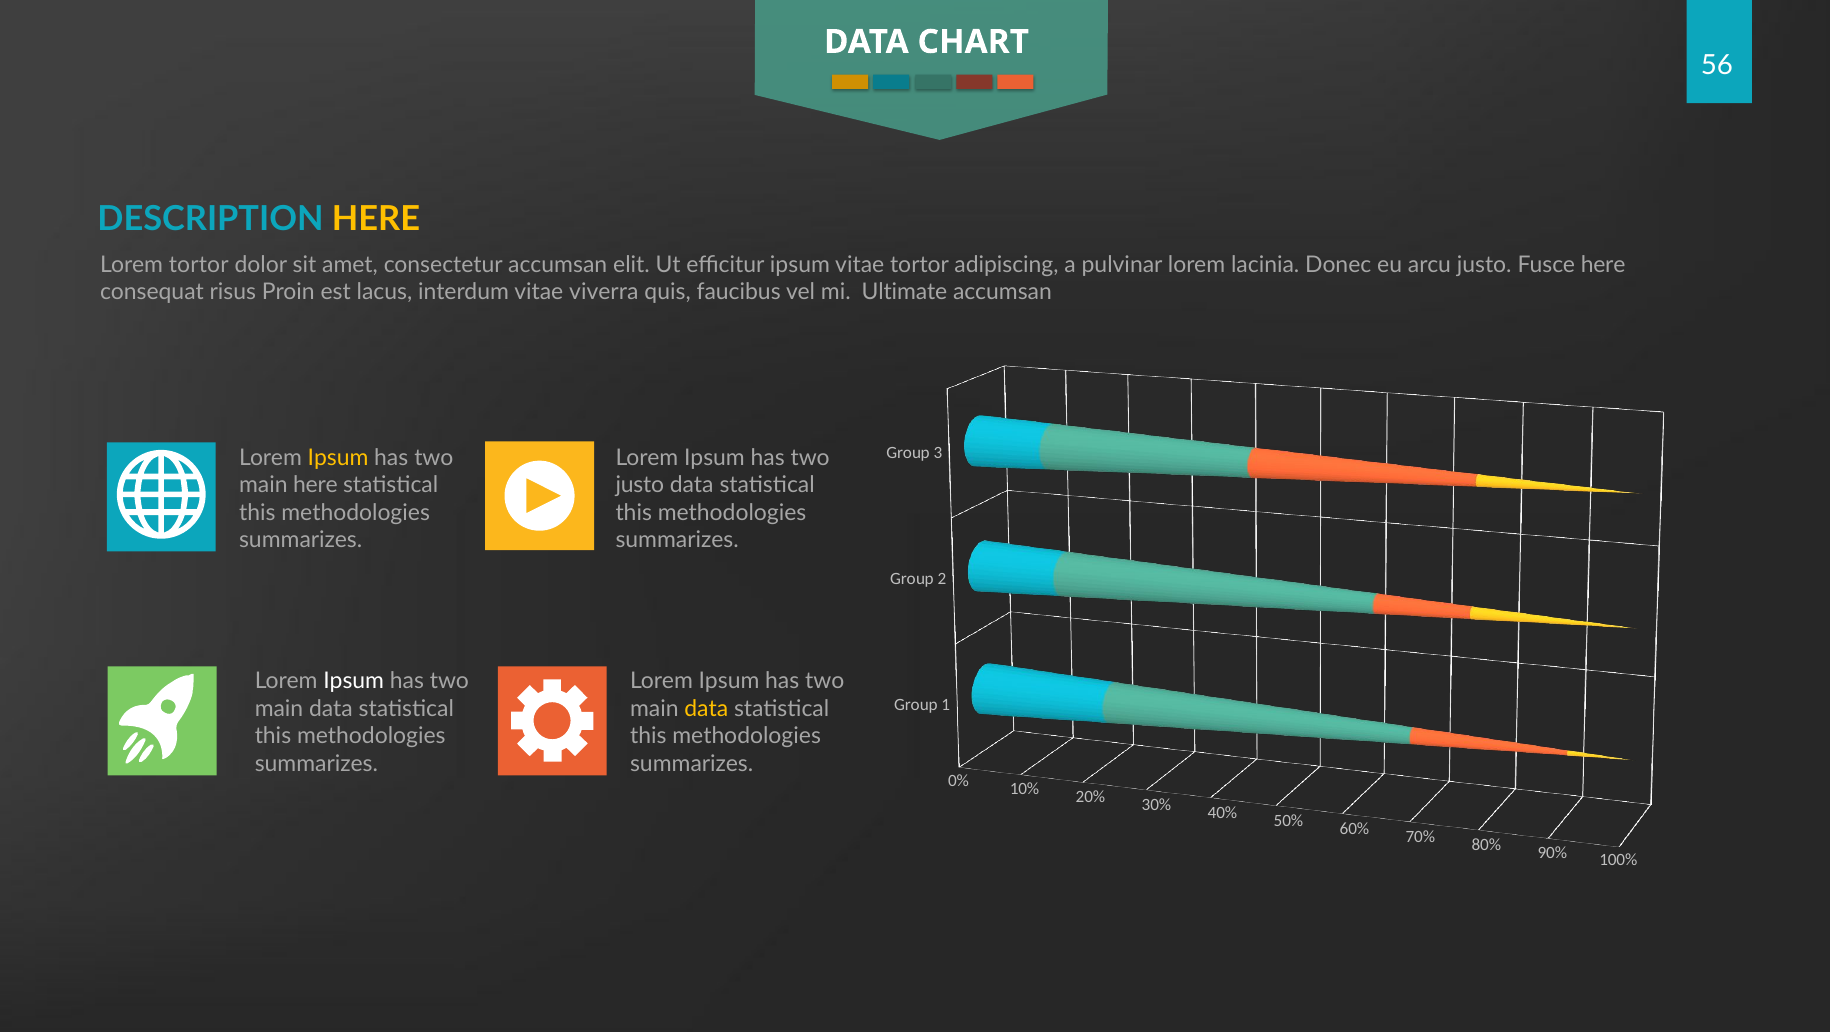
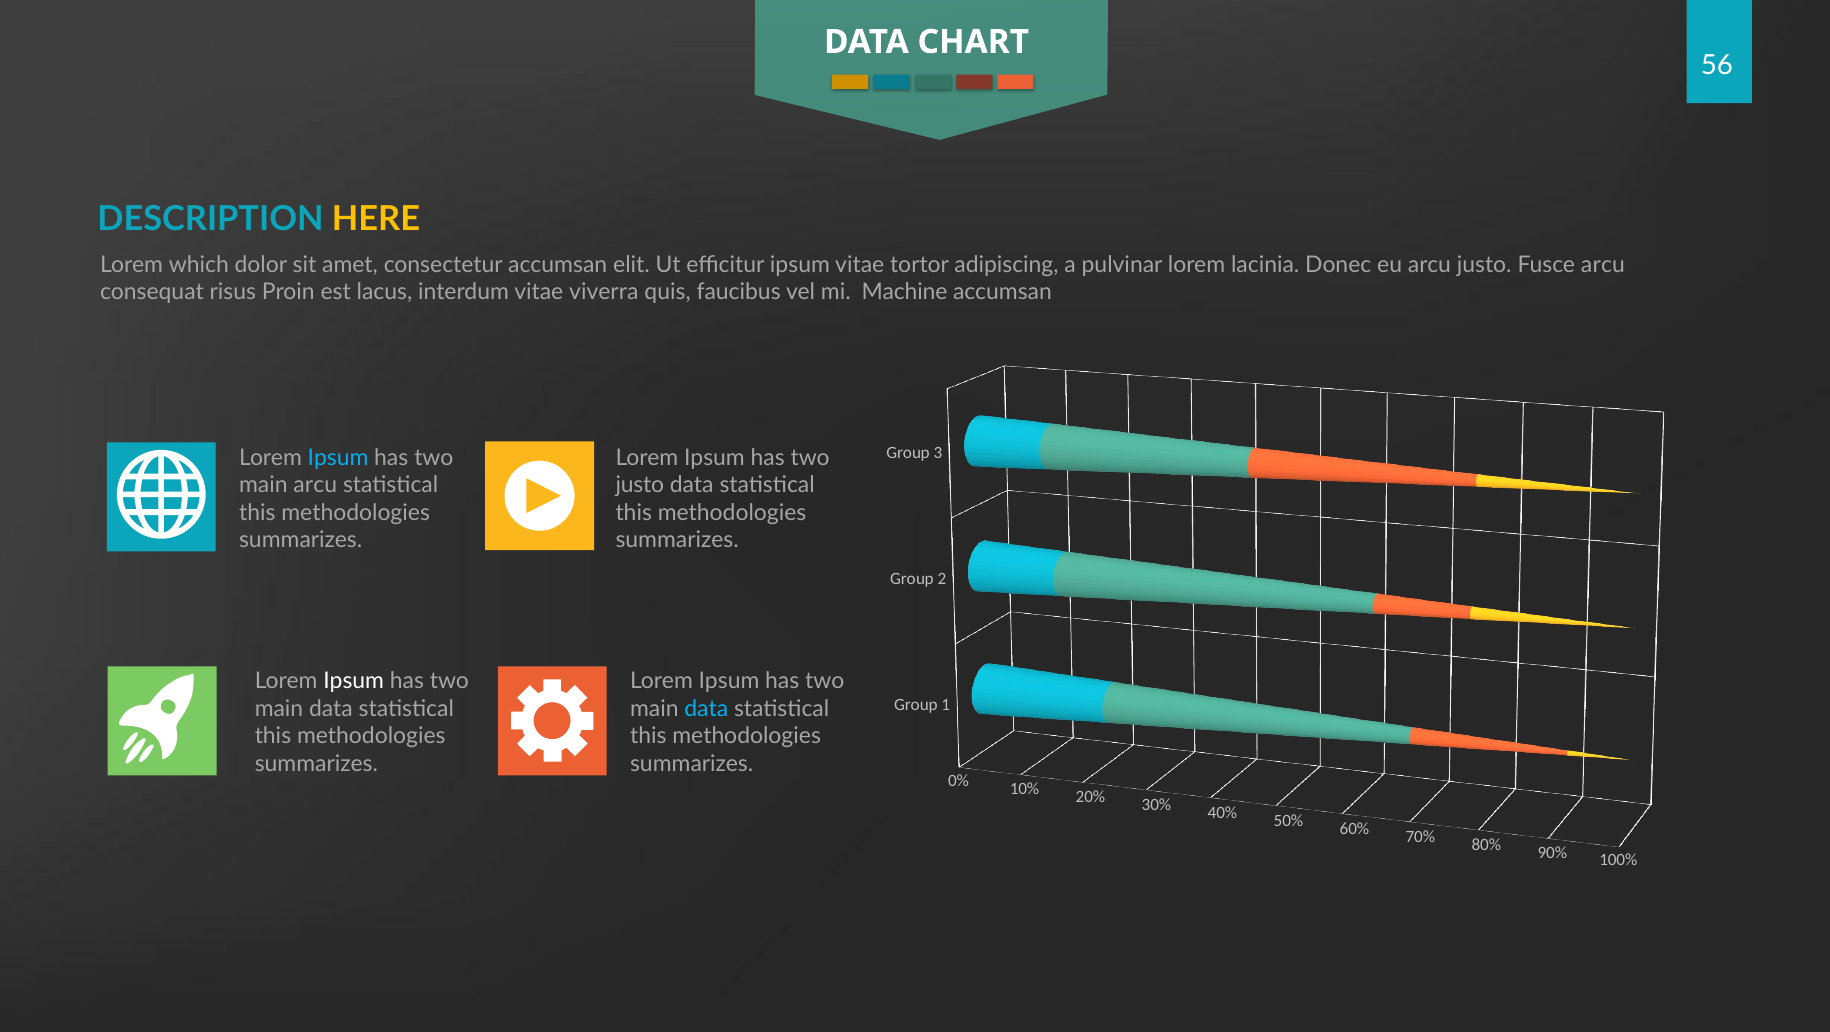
Lorem tortor: tortor -> which
Fusce here: here -> arcu
Ultimate: Ultimate -> Machine
Ipsum at (338, 457) colour: yellow -> light blue
main here: here -> arcu
data at (706, 709) colour: yellow -> light blue
